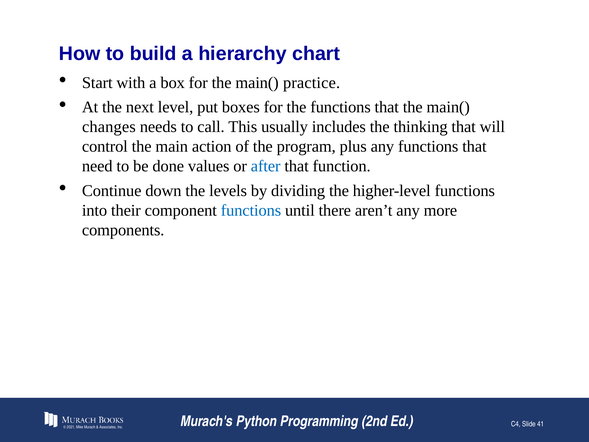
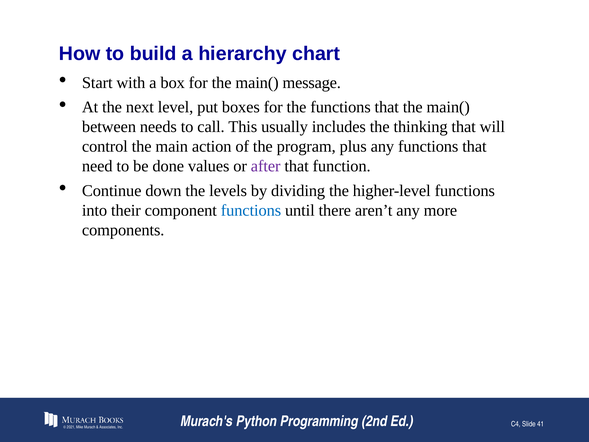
practice: practice -> message
changes: changes -> between
after colour: blue -> purple
